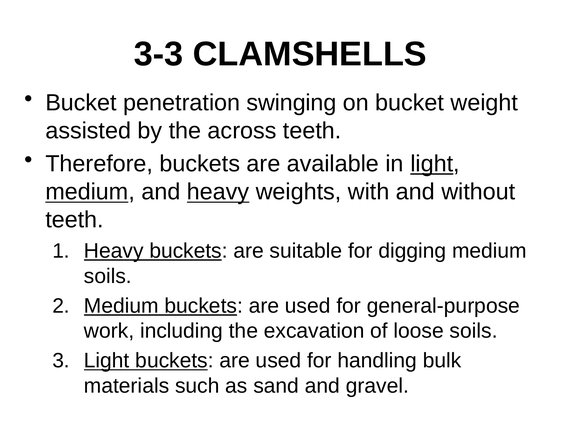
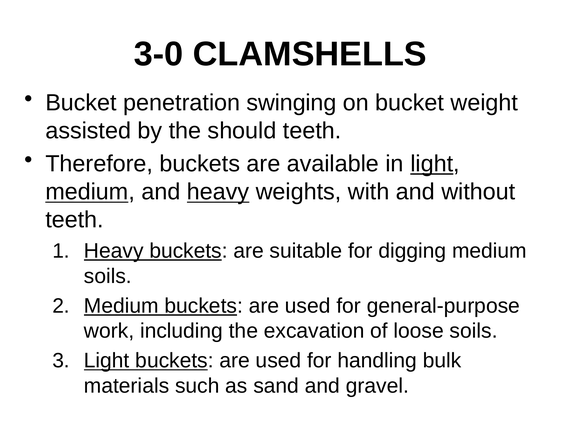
3-3: 3-3 -> 3-0
across: across -> should
